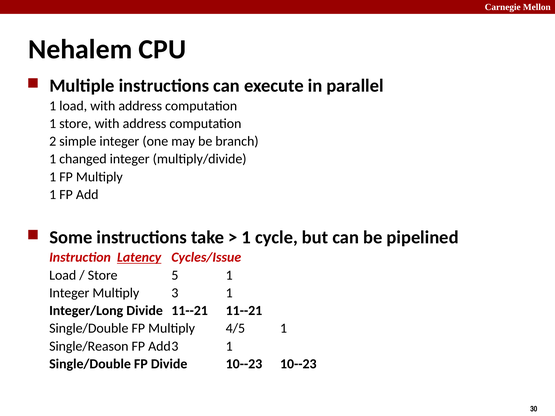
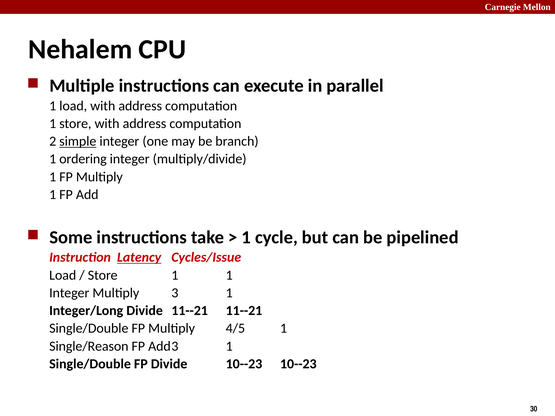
simple underline: none -> present
changed: changed -> ordering
Store 5: 5 -> 1
